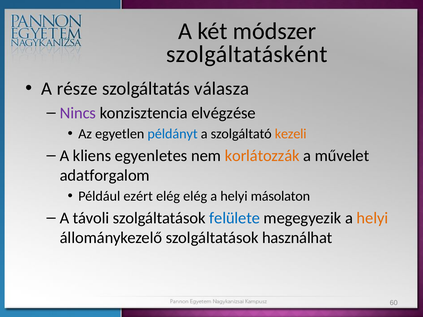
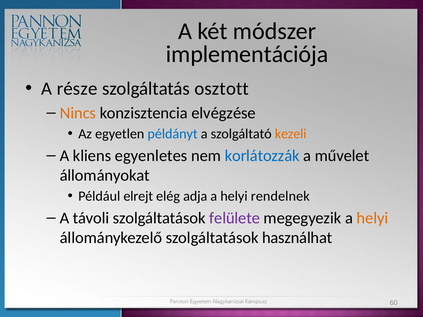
szolgáltatásként: szolgáltatásként -> implementációja
válasza: válasza -> osztott
Nincs colour: purple -> orange
korlátozzák colour: orange -> blue
adatforgalom: adatforgalom -> állományokat
ezért: ezért -> elrejt
elég elég: elég -> adja
másolaton: másolaton -> rendelnek
felülete colour: blue -> purple
